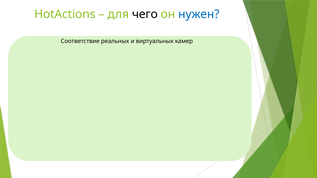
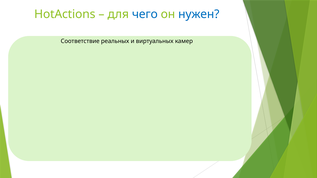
чего colour: black -> blue
